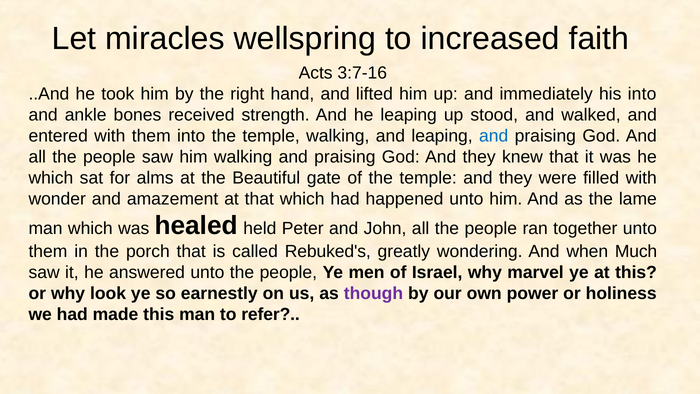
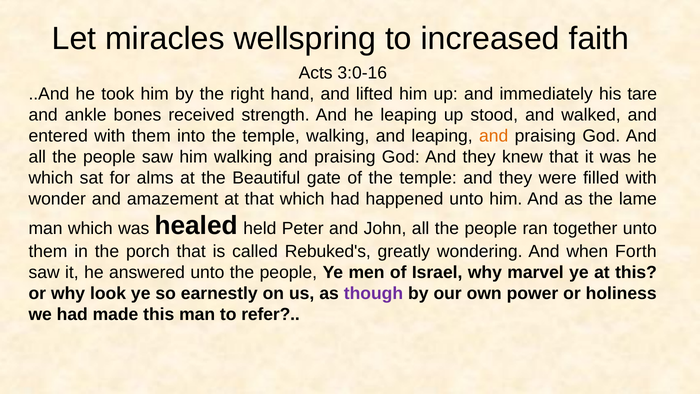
3:7-16: 3:7-16 -> 3:0-16
his into: into -> tare
and at (494, 136) colour: blue -> orange
Much: Much -> Forth
